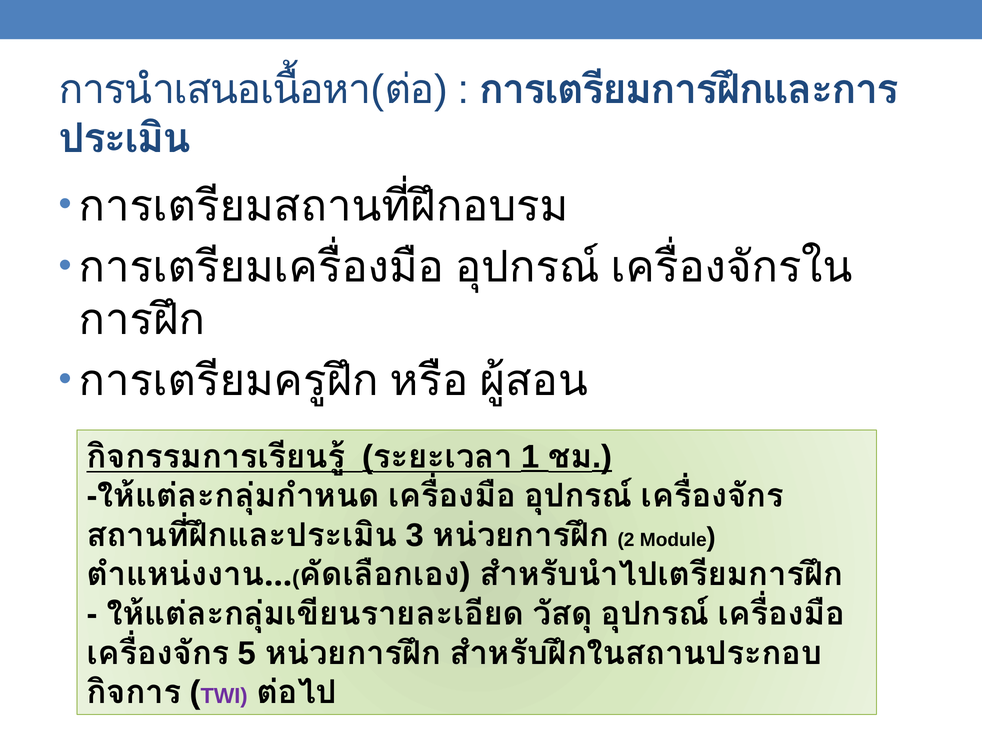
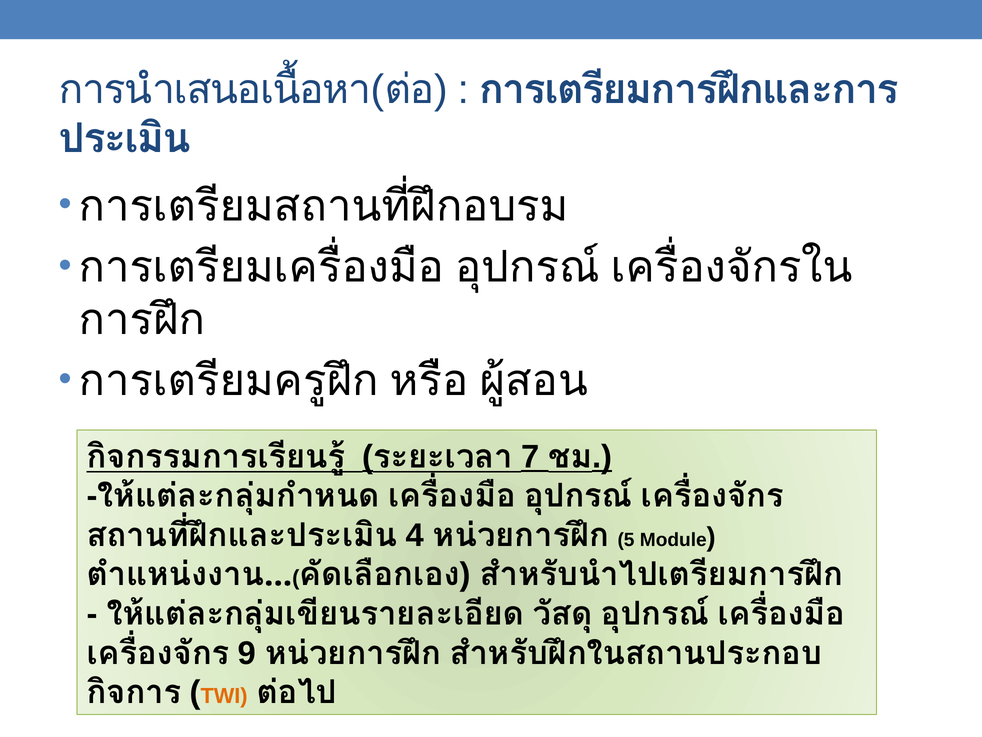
1: 1 -> 7
3: 3 -> 4
2: 2 -> 5
5: 5 -> 9
TWI colour: purple -> orange
